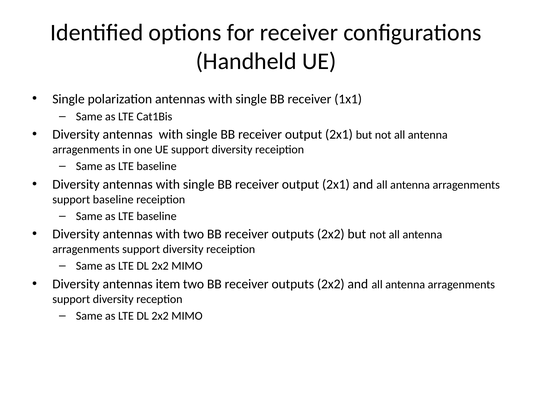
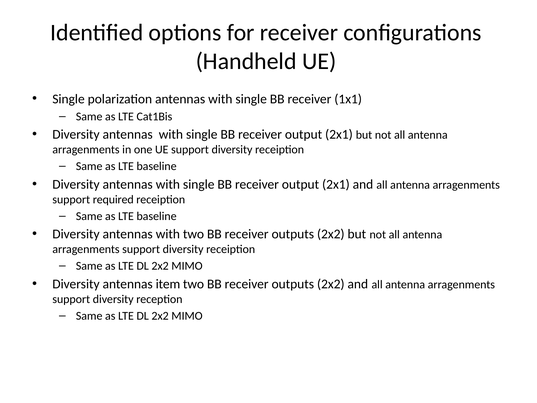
support baseline: baseline -> required
